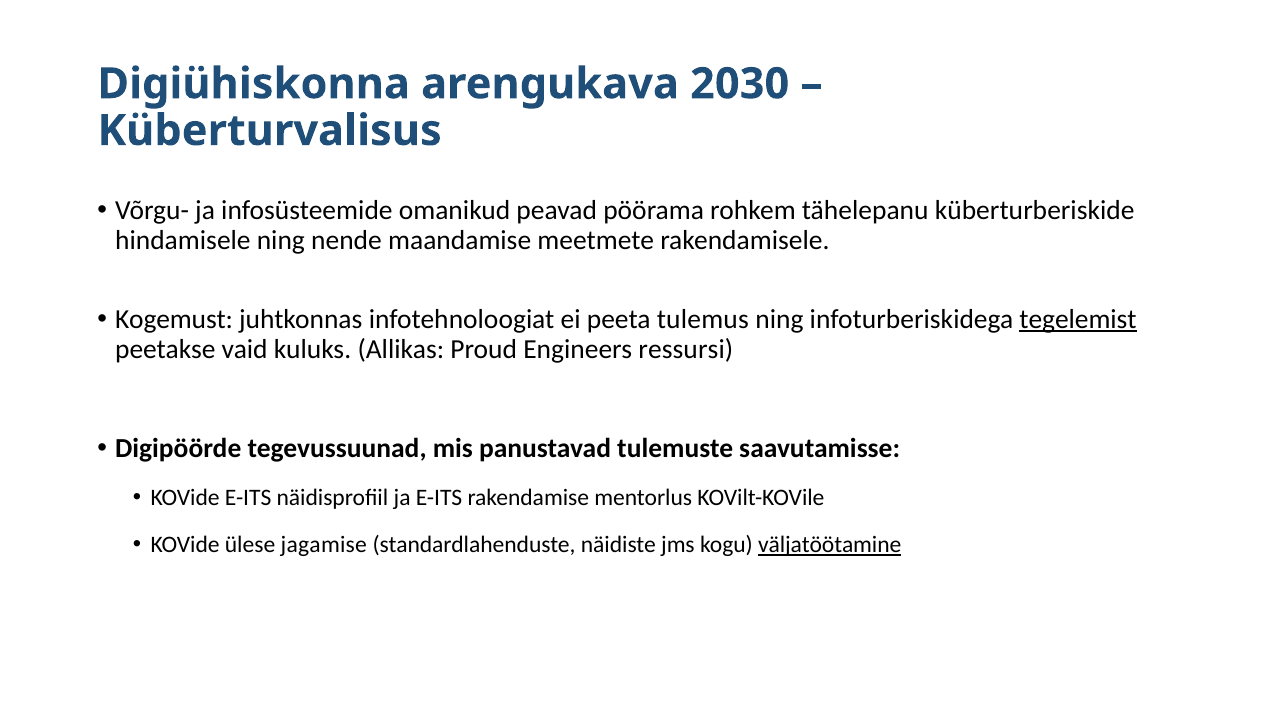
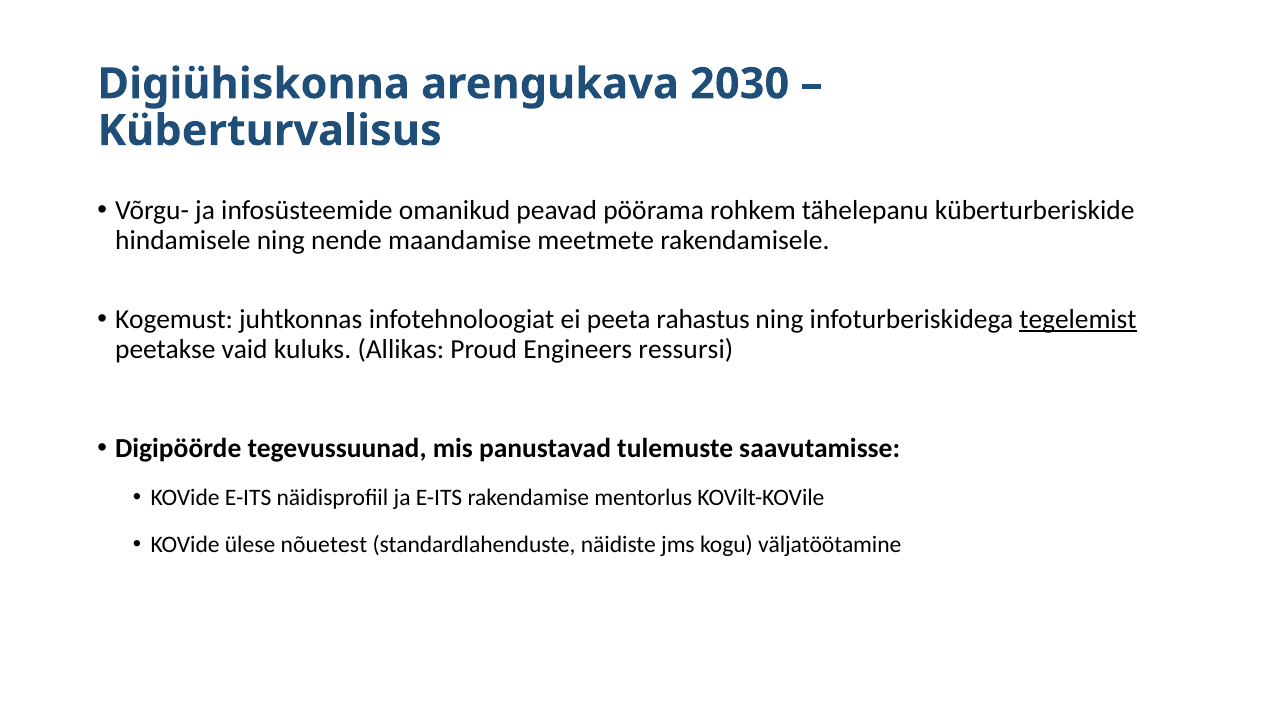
tulemus: tulemus -> rahastus
jagamise: jagamise -> nõuetest
väljatöötamine underline: present -> none
